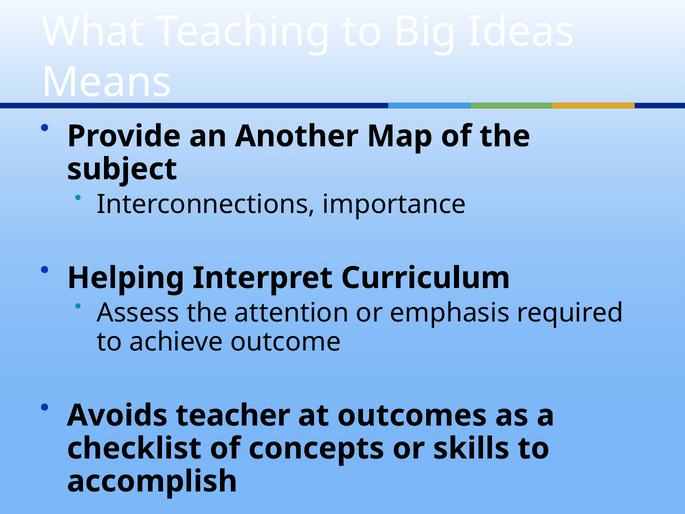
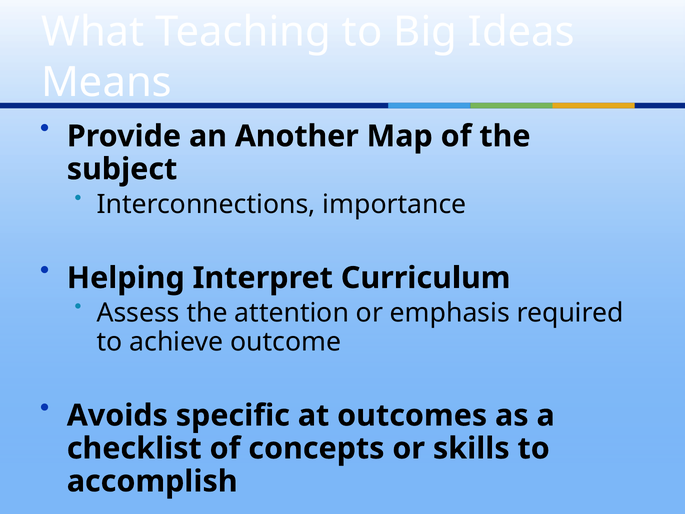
teacher: teacher -> specific
